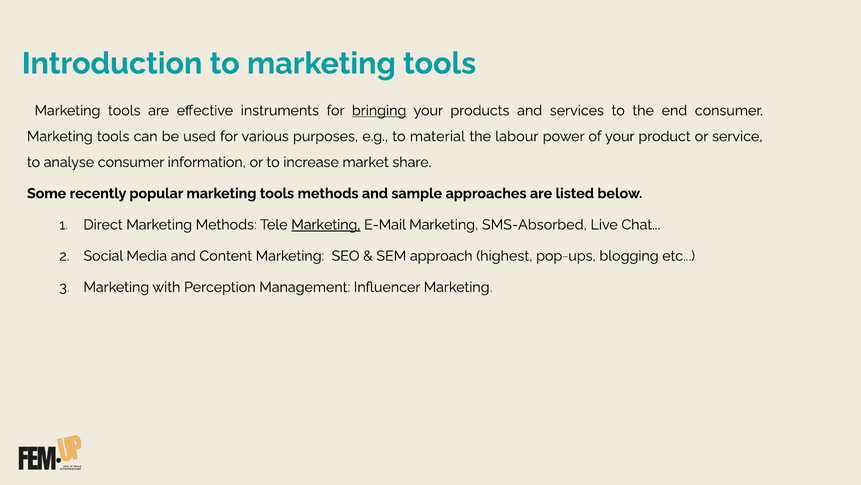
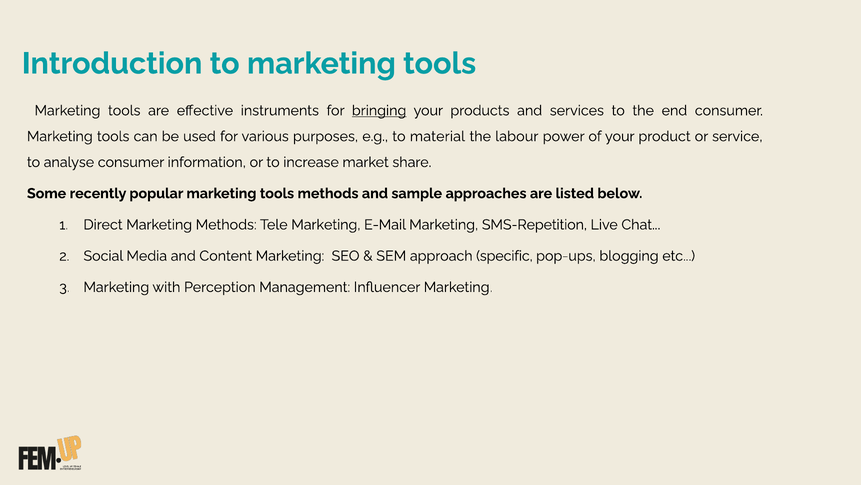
Marketing at (326, 224) underline: present -> none
SMS-Absorbed: SMS-Absorbed -> SMS-Repetition
highest: highest -> specific
